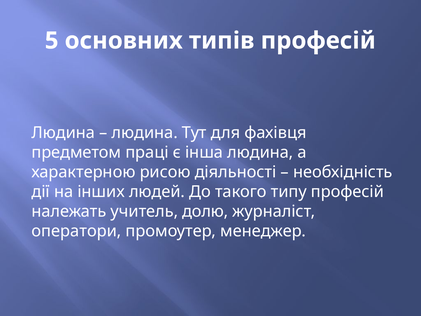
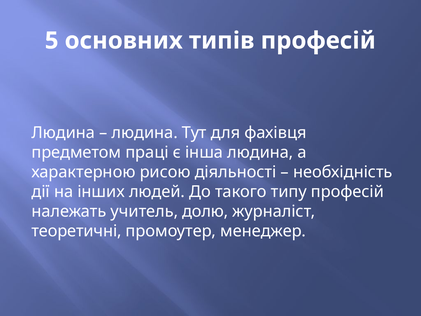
оператори: оператори -> теоретичні
